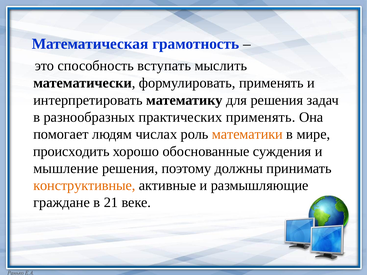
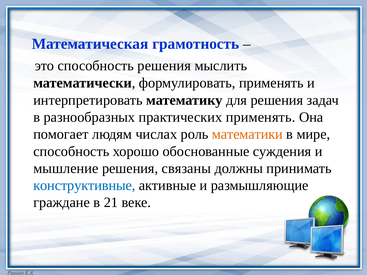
способность вступать: вступать -> решения
происходить at (71, 151): происходить -> способность
поэтому: поэтому -> связаны
конструктивные colour: orange -> blue
